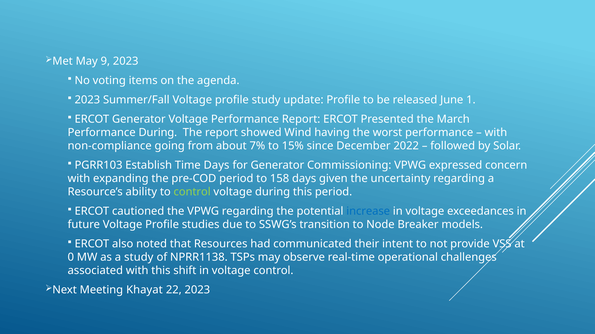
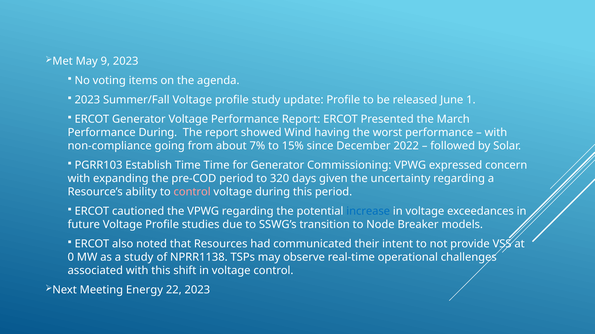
Time Days: Days -> Time
158: 158 -> 320
control at (192, 192) colour: light green -> pink
Khayat: Khayat -> Energy
